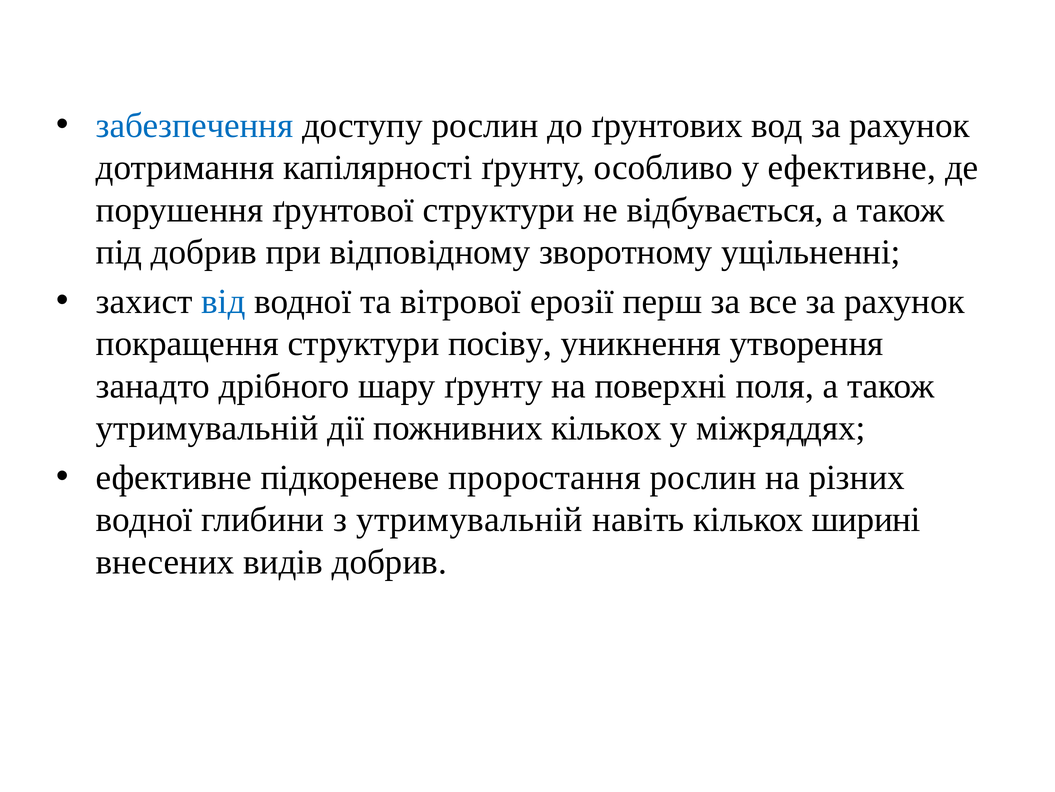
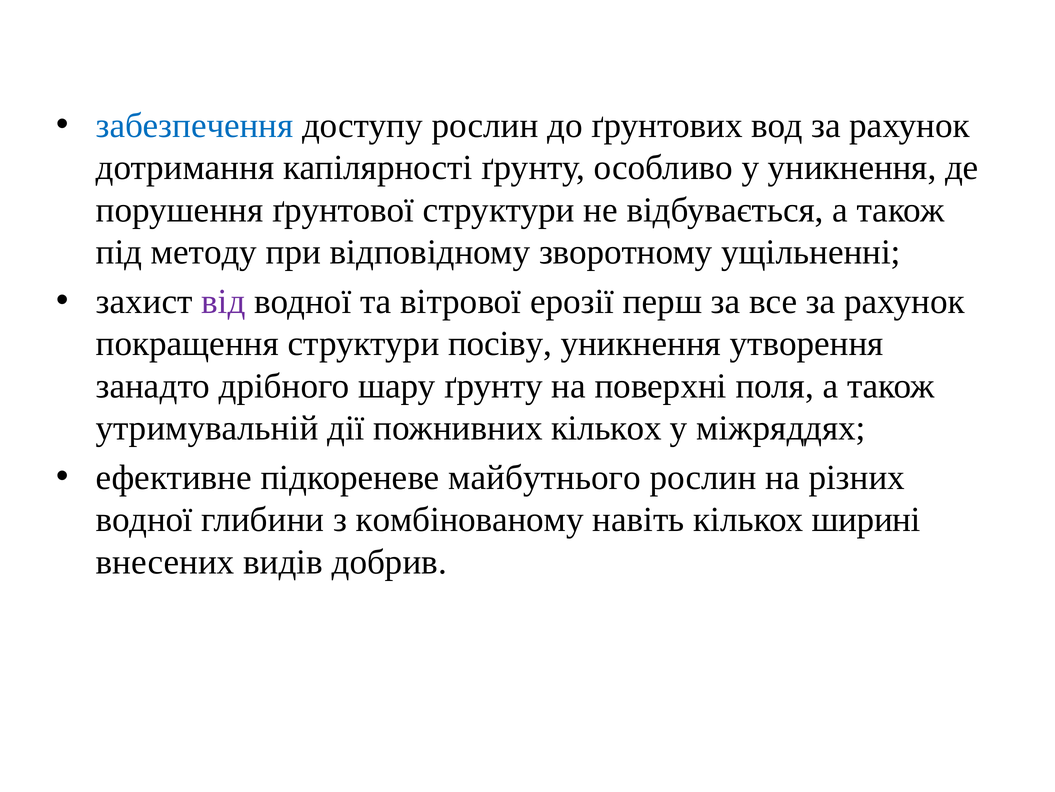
у ефективне: ефективне -> уникнення
під добрив: добрив -> методу
від colour: blue -> purple
проростання: проростання -> майбутнього
з утримувальній: утримувальній -> комбінованому
